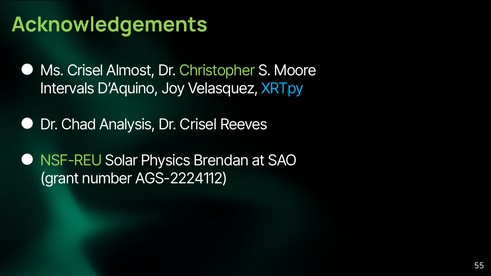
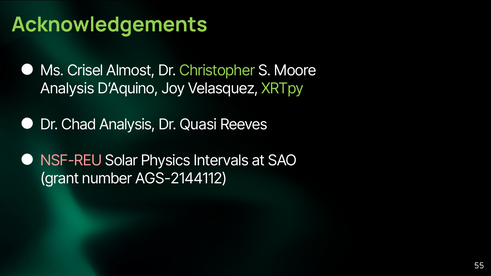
Intervals at (67, 89): Intervals -> Analysis
XRTpy colour: light blue -> light green
Dr Crisel: Crisel -> Quasi
NSF-REU colour: light green -> pink
Brendan: Brendan -> Intervals
AGS-2224112: AGS-2224112 -> AGS-2144112
